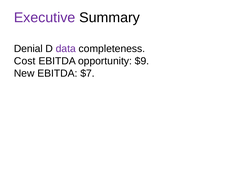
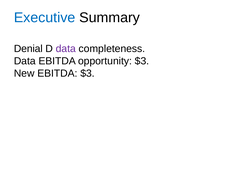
Executive colour: purple -> blue
Cost at (25, 61): Cost -> Data
opportunity $9: $9 -> $3
EBITDA $7: $7 -> $3
